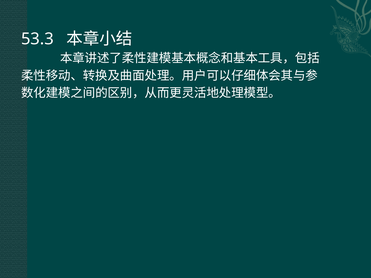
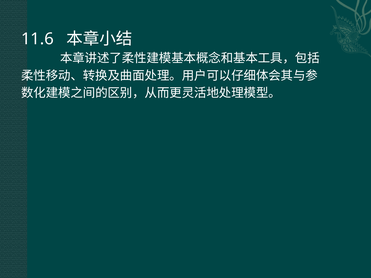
53.3: 53.3 -> 11.6
